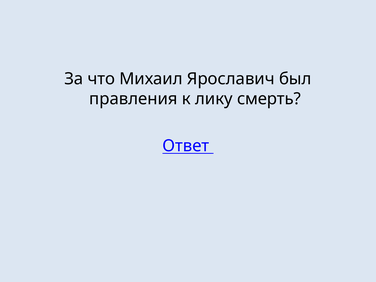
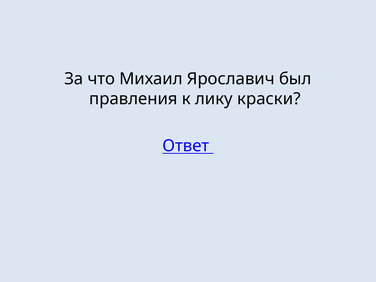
смерть: смерть -> краски
